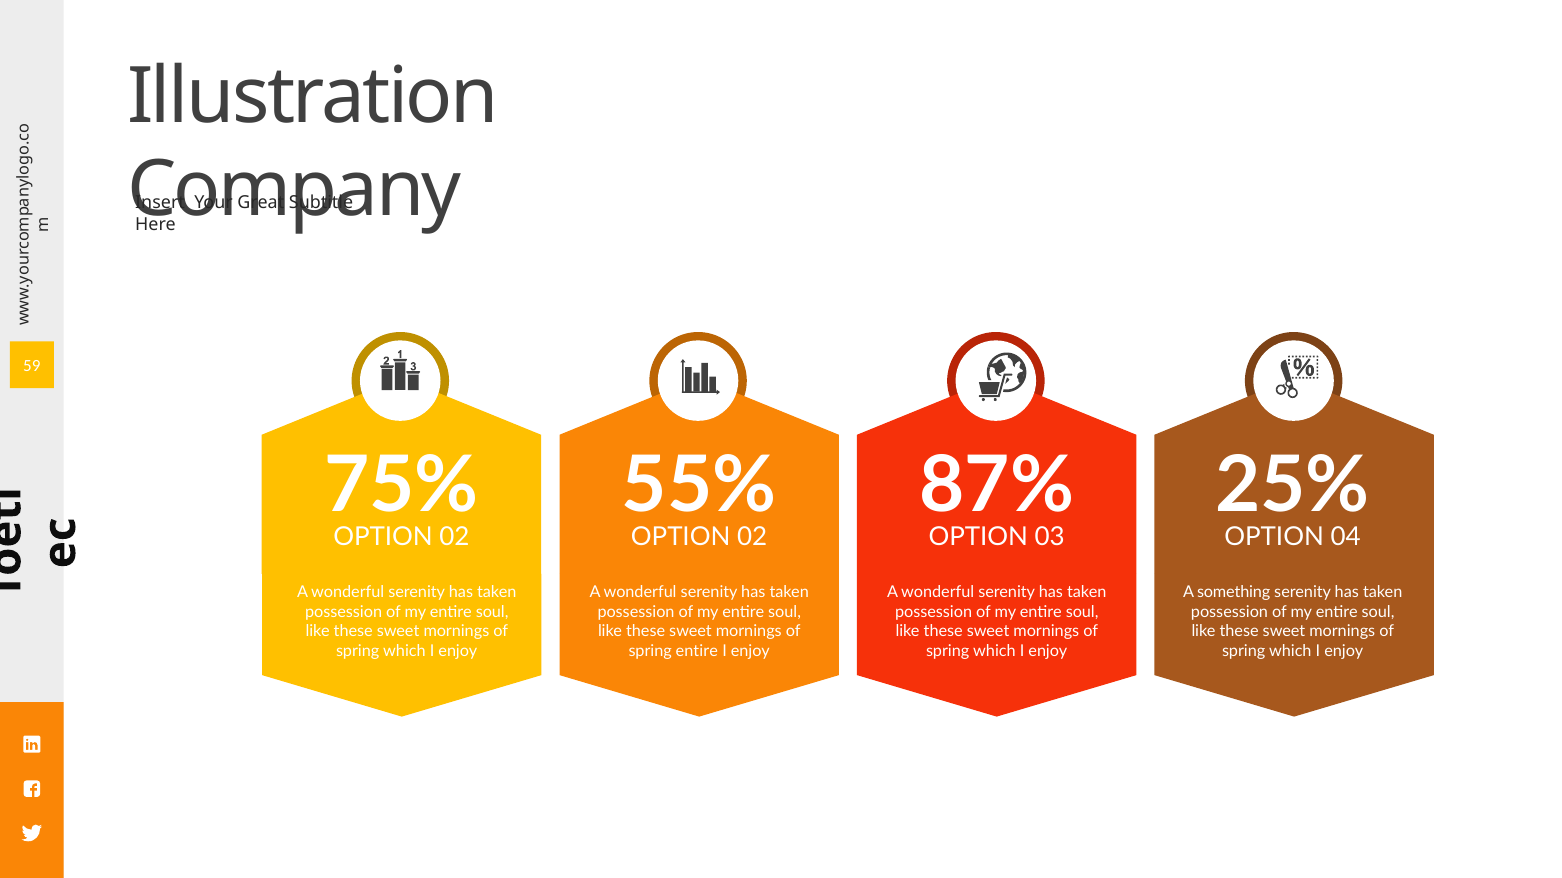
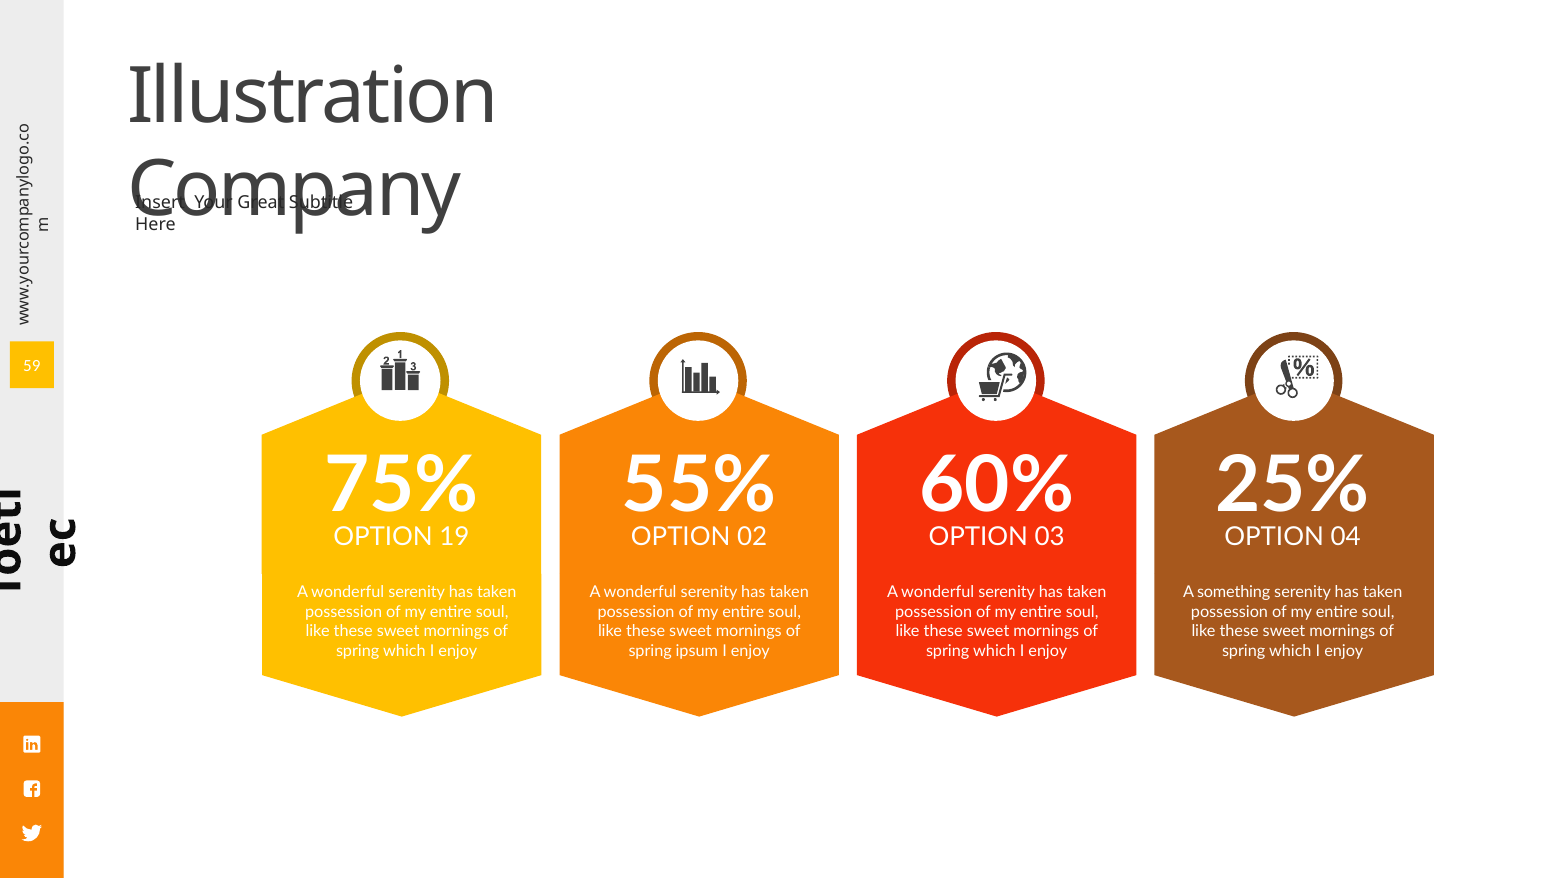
87%: 87% -> 60%
02 at (454, 537): 02 -> 19
spring entire: entire -> ipsum
